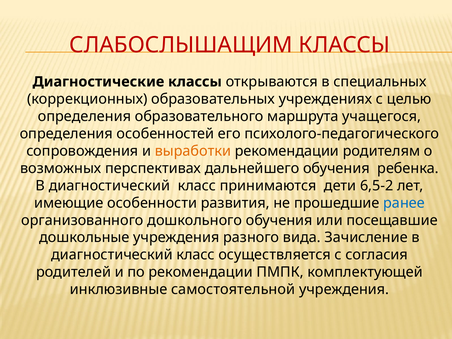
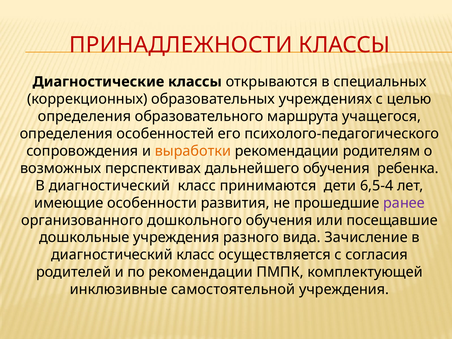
СЛАБОСЛЫШАЩИМ: СЛАБОСЛЫШАЩИМ -> ПРИНАДЛЕЖНОСТИ
6,5-2: 6,5-2 -> 6,5-4
ранее colour: blue -> purple
